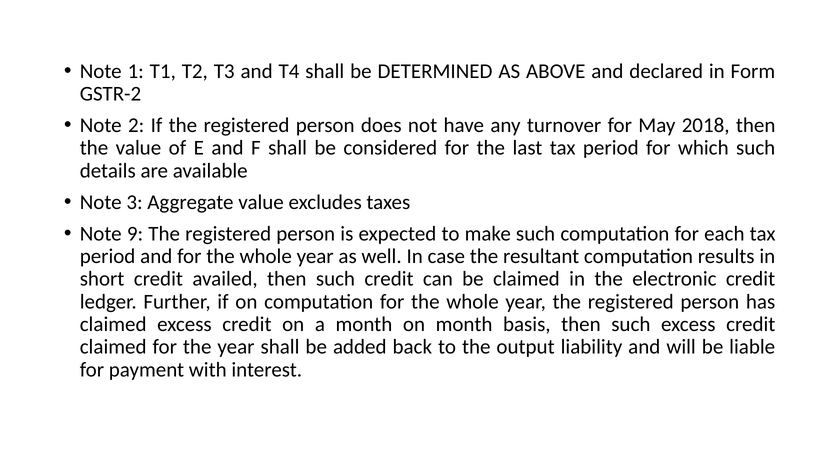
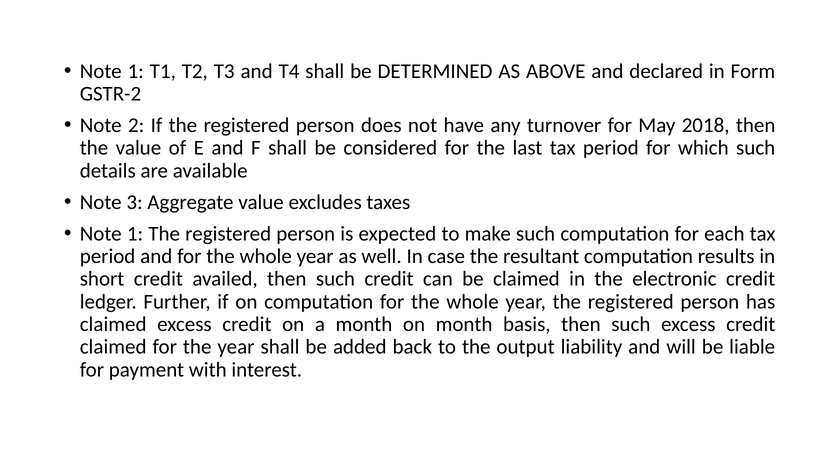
9 at (135, 233): 9 -> 1
